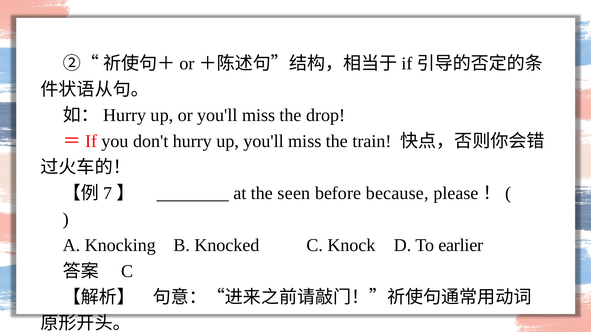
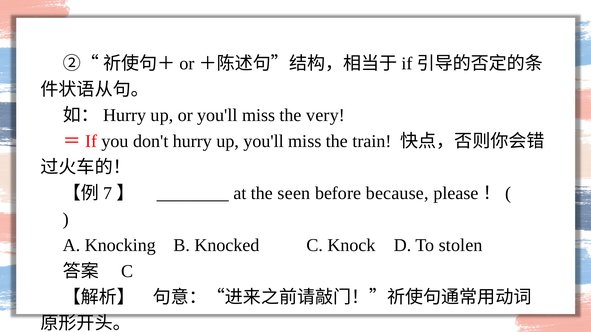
drop: drop -> very
earlier: earlier -> stolen
